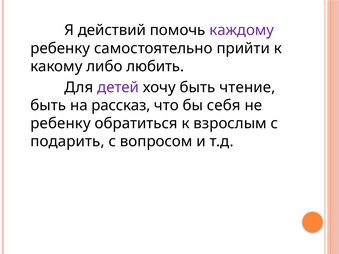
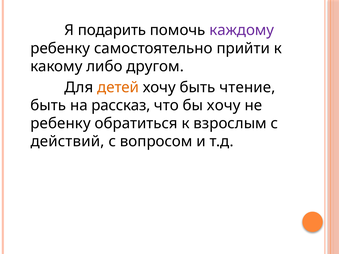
действий: действий -> подарить
любить: любить -> другом
детей colour: purple -> orange
бы себя: себя -> хочу
подарить: подарить -> действий
